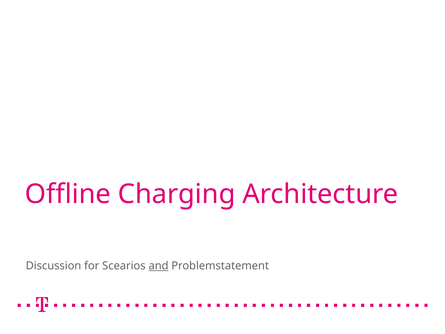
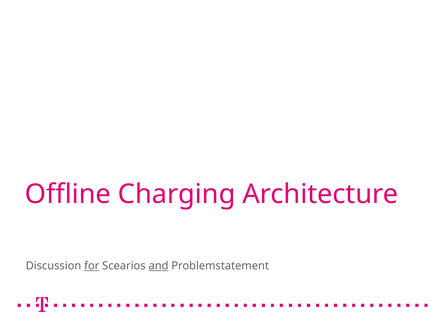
for underline: none -> present
